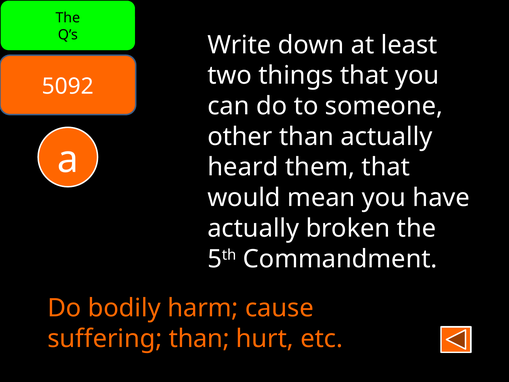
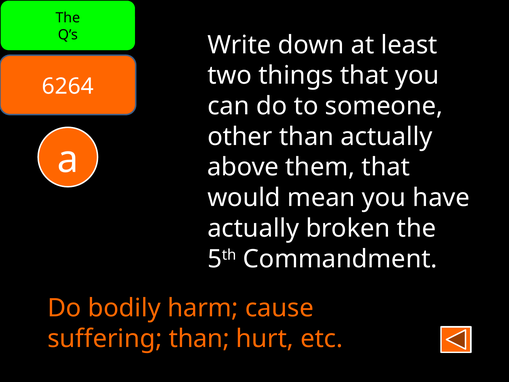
5092: 5092 -> 6264
heard: heard -> above
